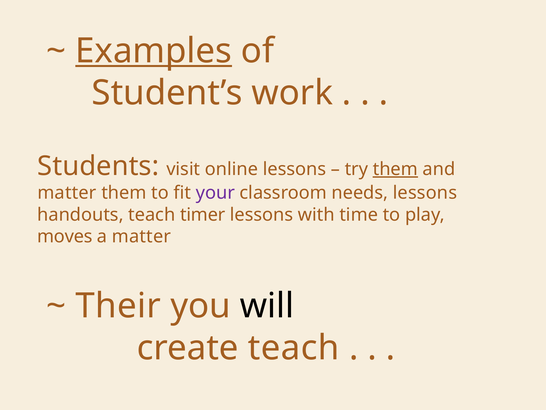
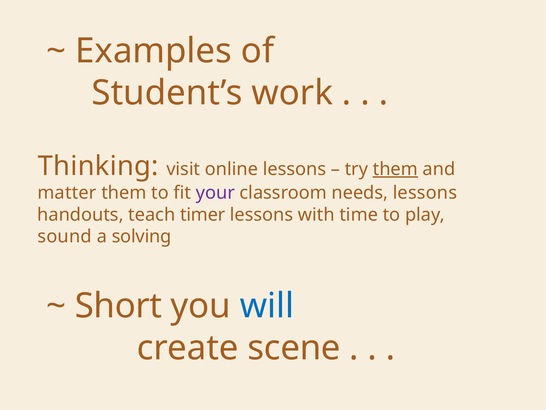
Examples underline: present -> none
Students: Students -> Thinking
moves: moves -> sound
a matter: matter -> solving
Their: Their -> Short
will colour: black -> blue
create teach: teach -> scene
